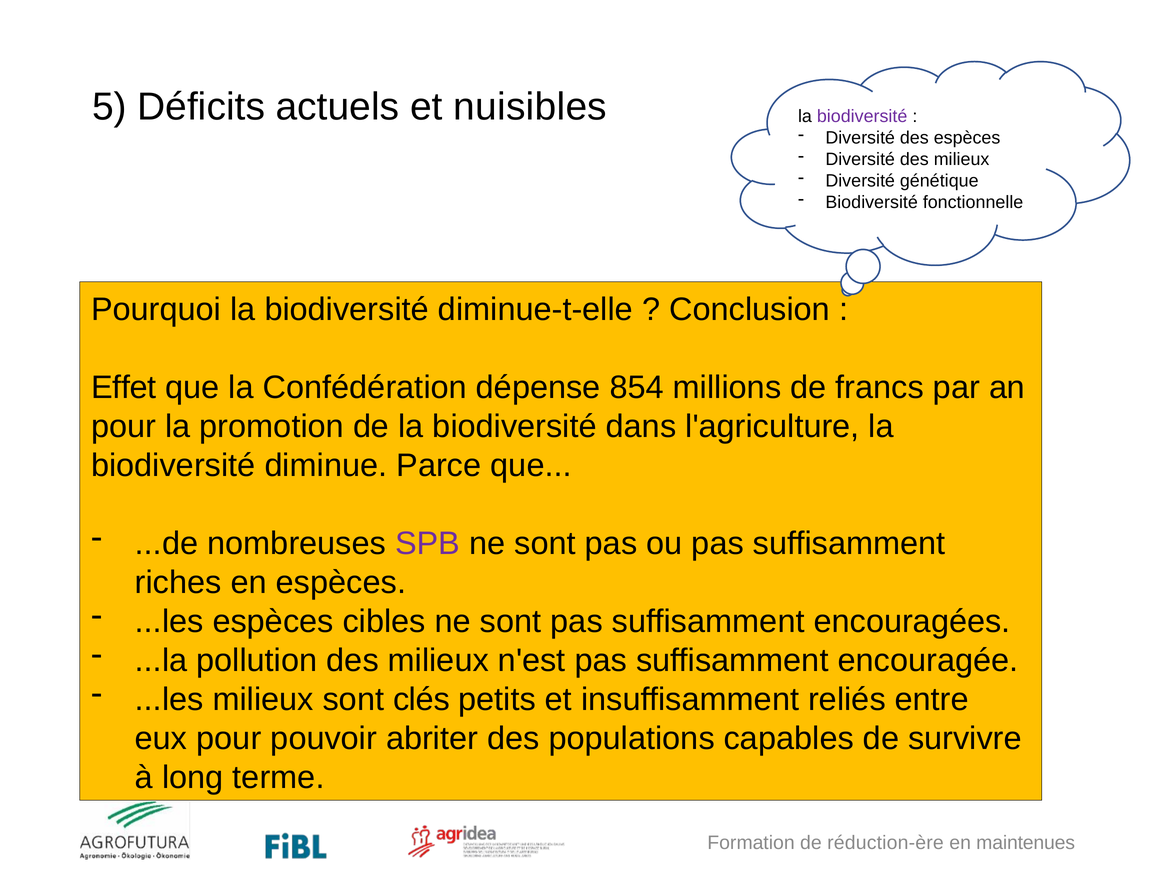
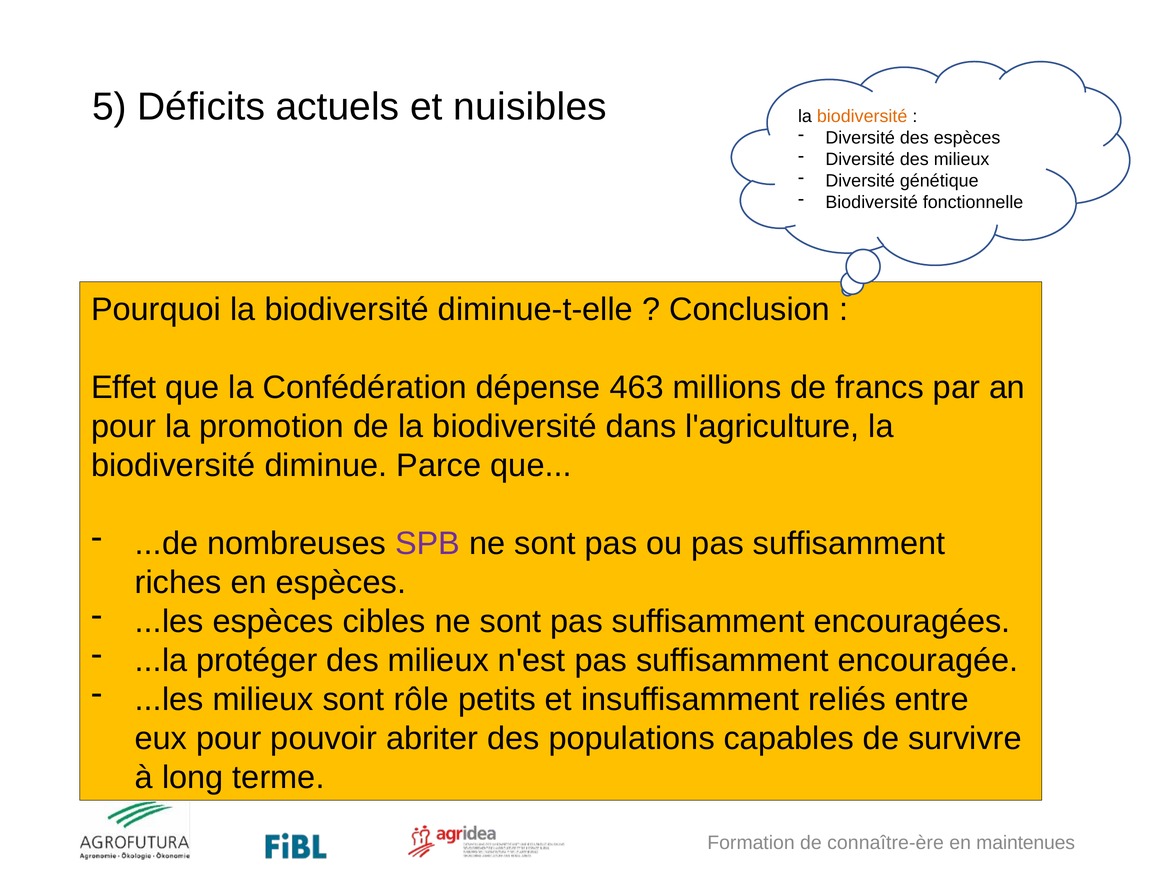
biodiversité at (862, 116) colour: purple -> orange
854: 854 -> 463
pollution: pollution -> protéger
clés: clés -> rôle
réduction-ère: réduction-ère -> connaître-ère
